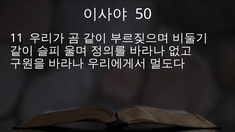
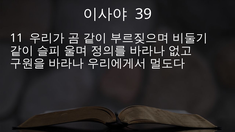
50: 50 -> 39
